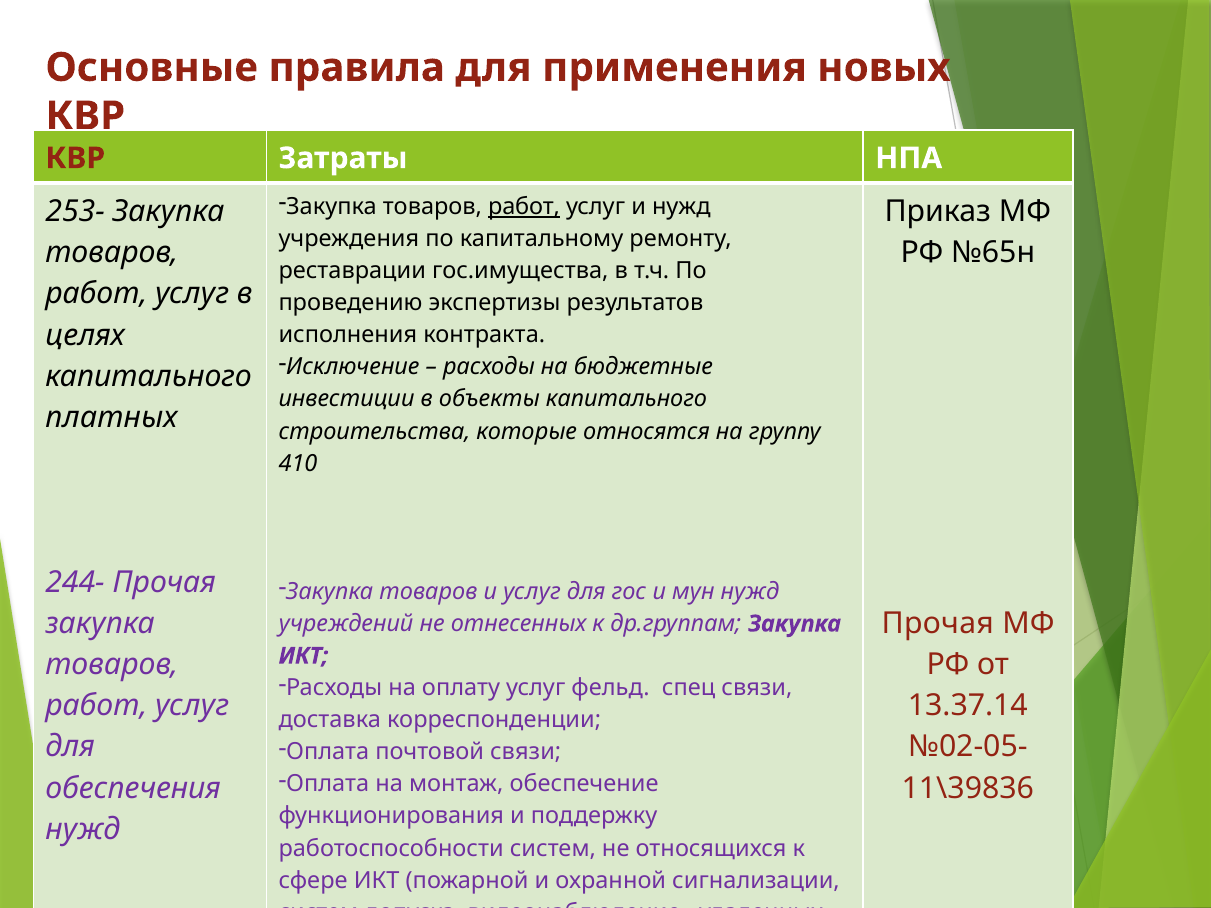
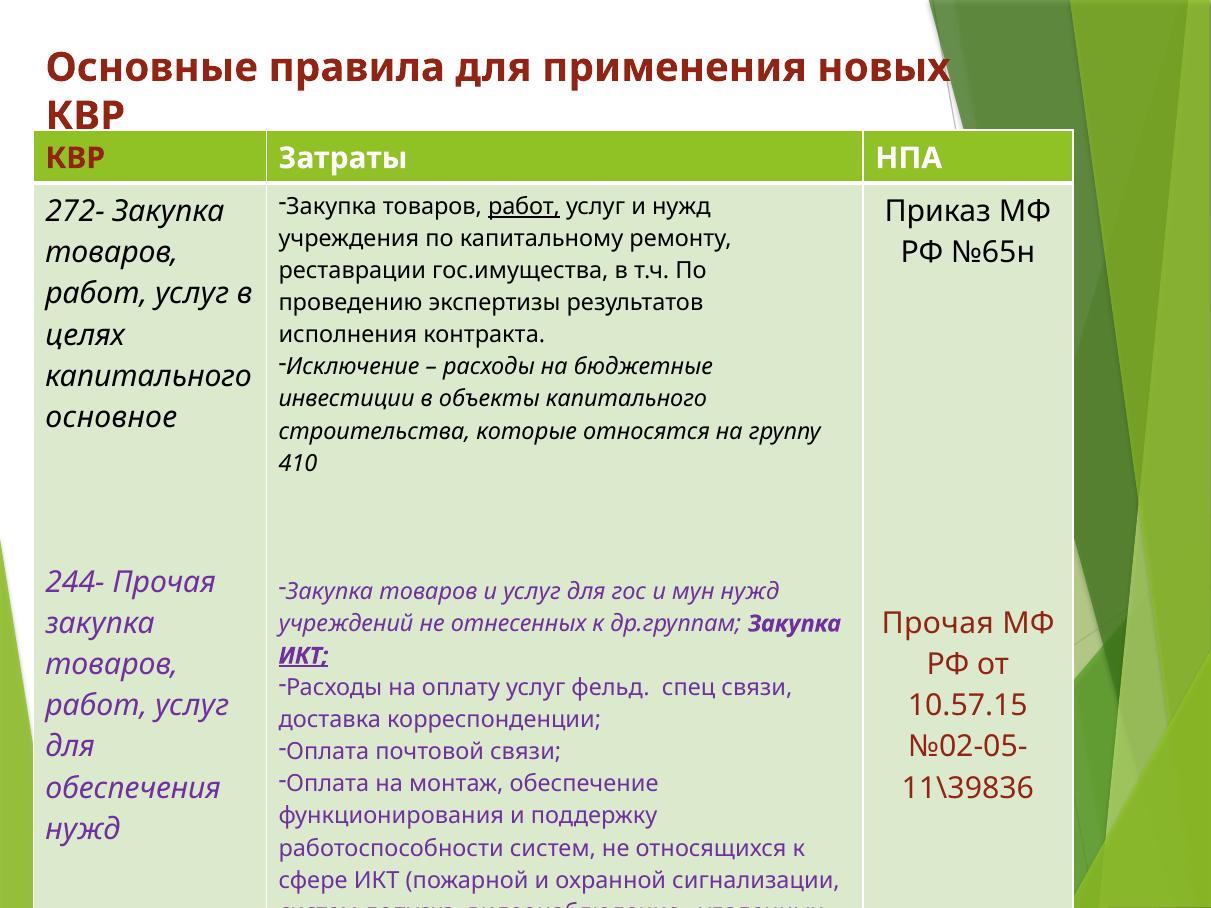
253-: 253- -> 272-
платных: платных -> основное
ИКТ at (304, 656) underline: none -> present
13.37.14: 13.37.14 -> 10.57.15
